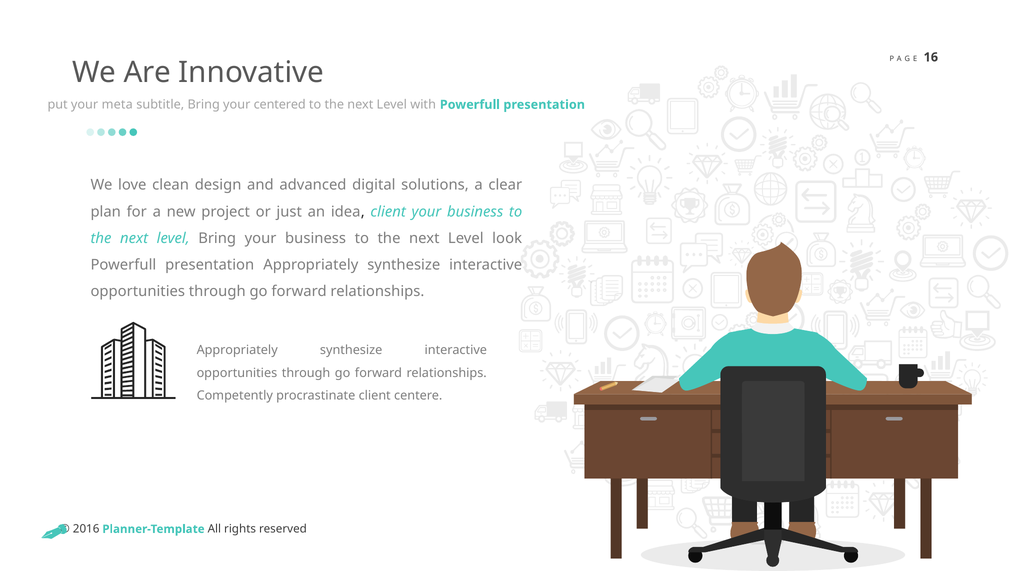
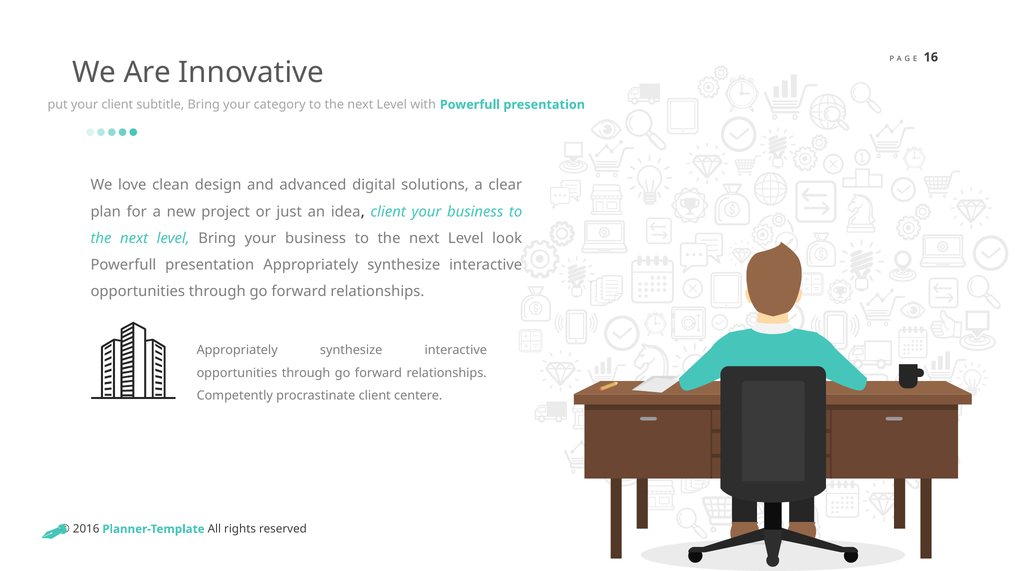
your meta: meta -> client
centered: centered -> category
